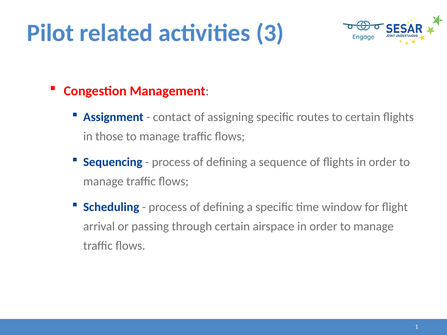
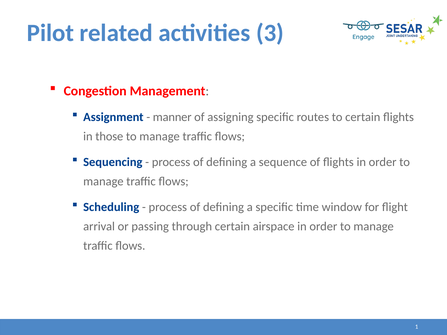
contact: contact -> manner
